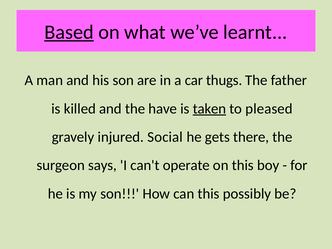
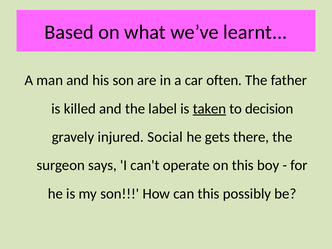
Based underline: present -> none
thugs: thugs -> often
have: have -> label
pleased: pleased -> decision
